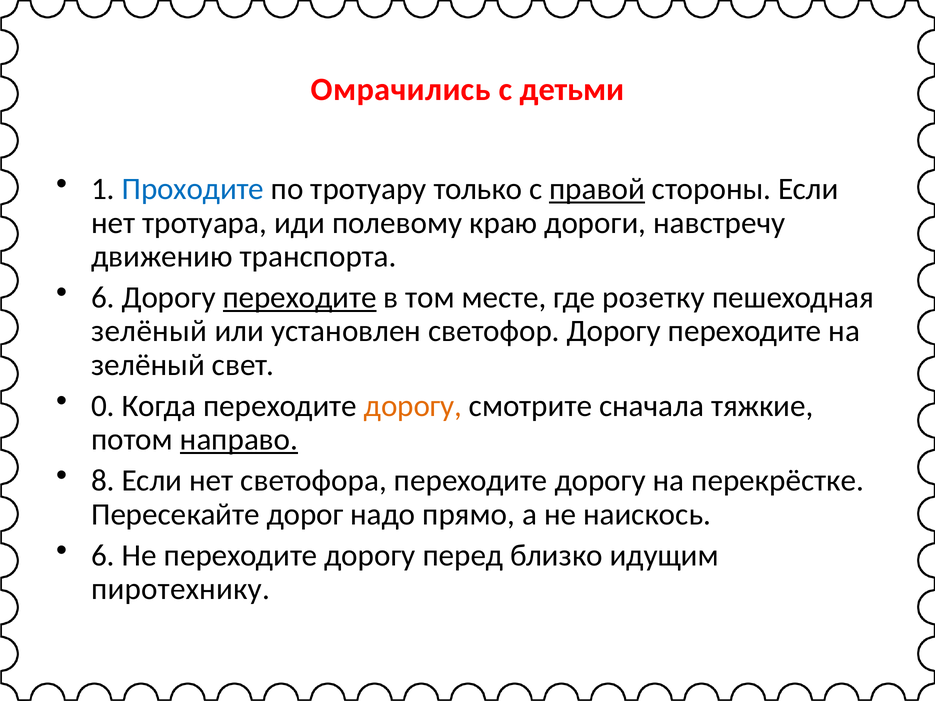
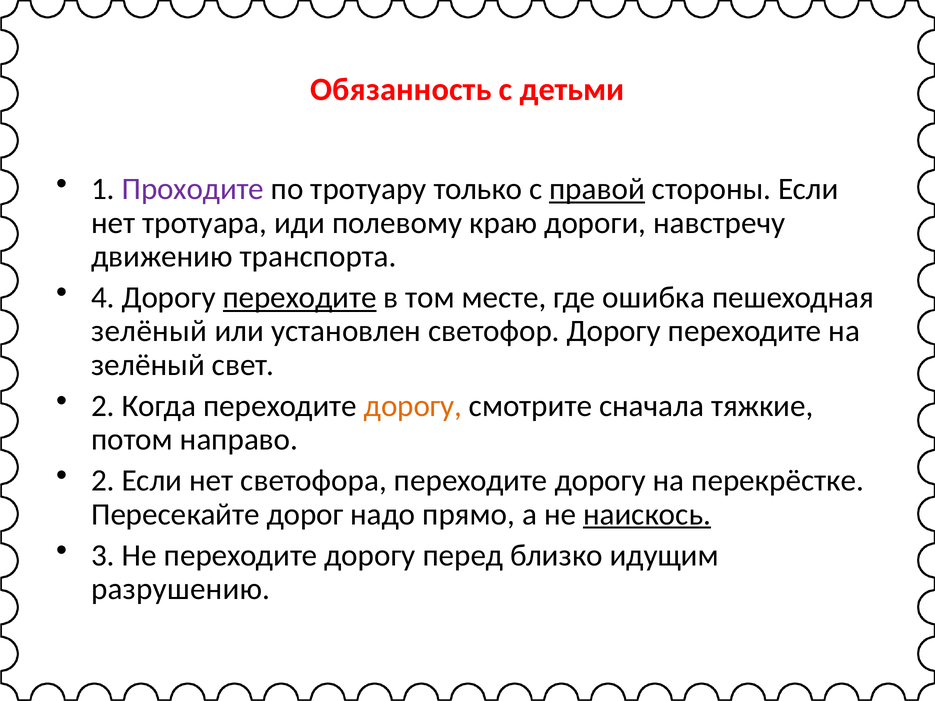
Омрачились: Омрачились -> Обязанность
Проходите colour: blue -> purple
6 at (103, 298): 6 -> 4
розетку: розетку -> ошибка
0 at (103, 406): 0 -> 2
направо underline: present -> none
8 at (103, 481): 8 -> 2
наискось underline: none -> present
6 at (103, 556): 6 -> 3
пиротехнику: пиротехнику -> разрушению
